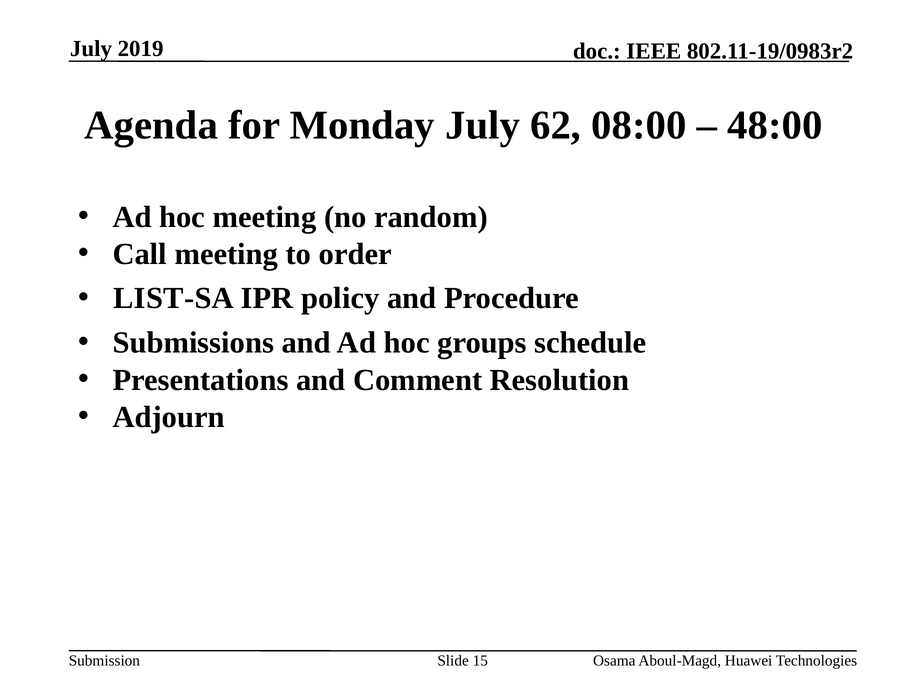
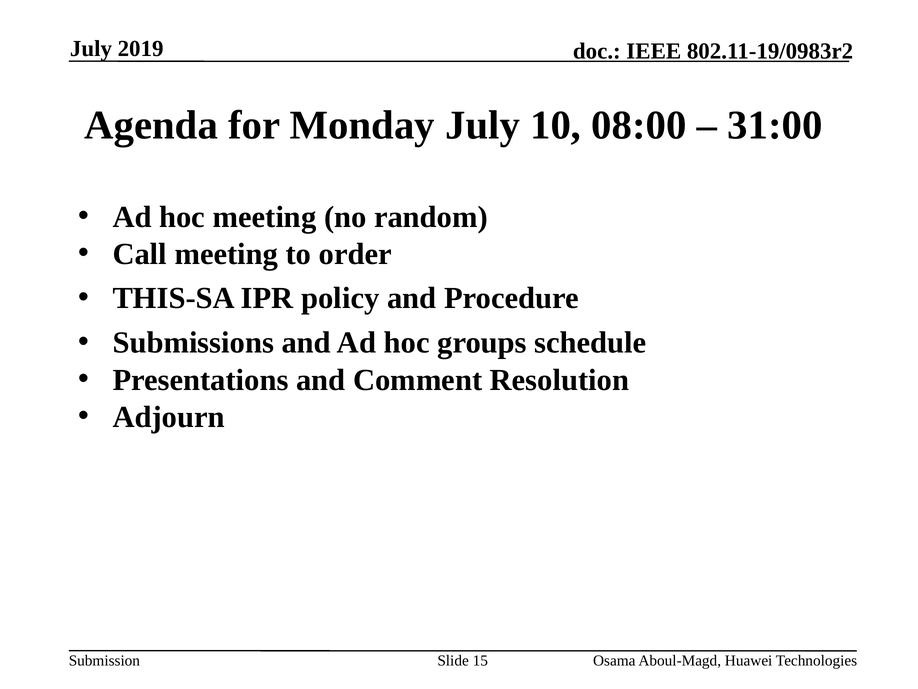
62: 62 -> 10
48:00: 48:00 -> 31:00
LIST-SA: LIST-SA -> THIS-SA
